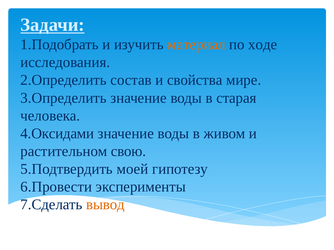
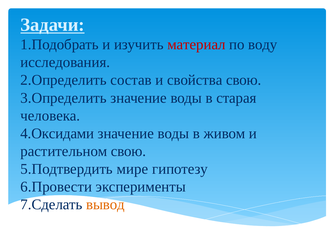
материал colour: orange -> red
ходе: ходе -> воду
свойства мире: мире -> свою
моей: моей -> мире
